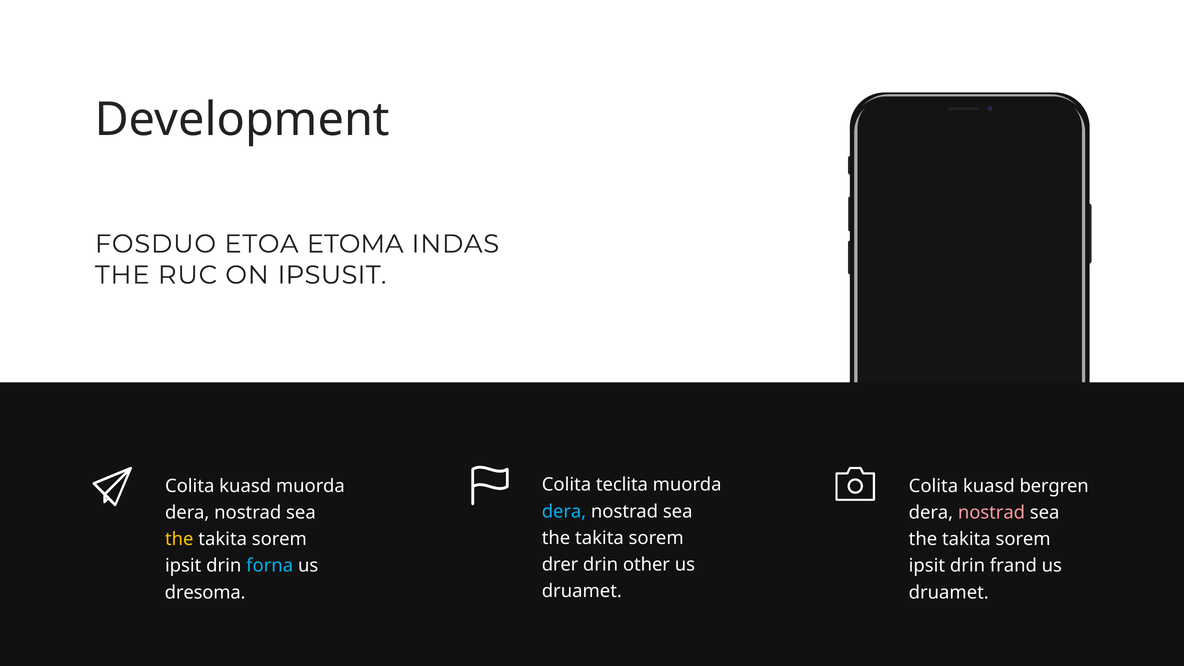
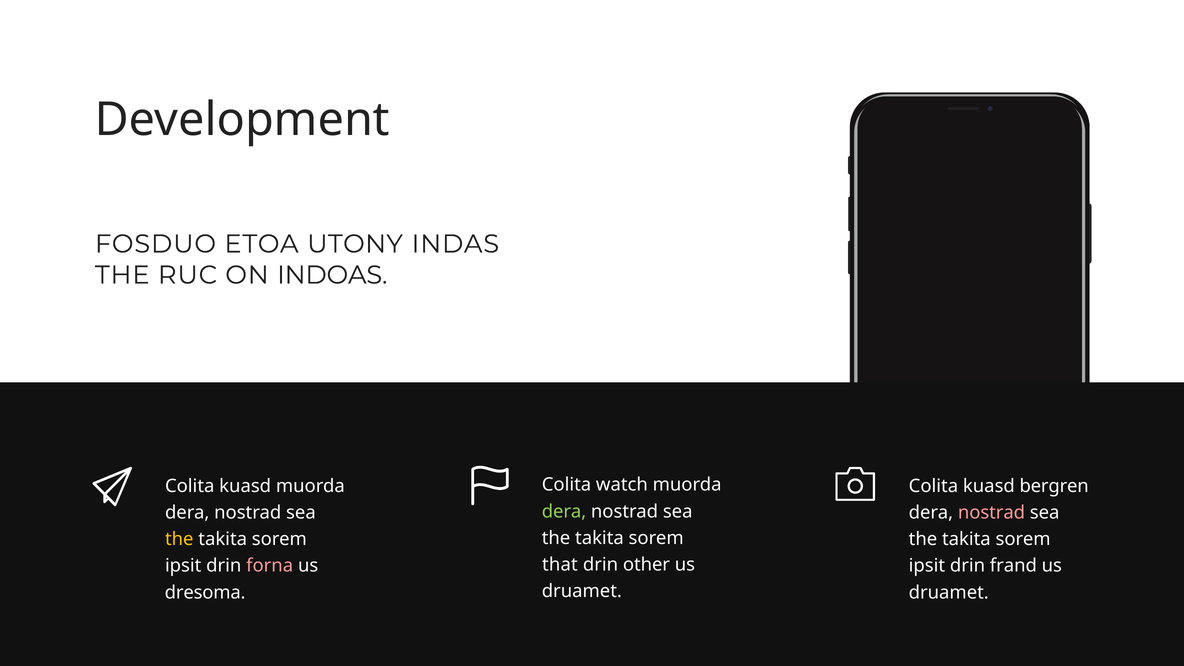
ETOMA: ETOMA -> UTONY
IPSUSIT: IPSUSIT -> INDOAS
teclita: teclita -> watch
dera at (564, 511) colour: light blue -> light green
drer: drer -> that
forna colour: light blue -> pink
